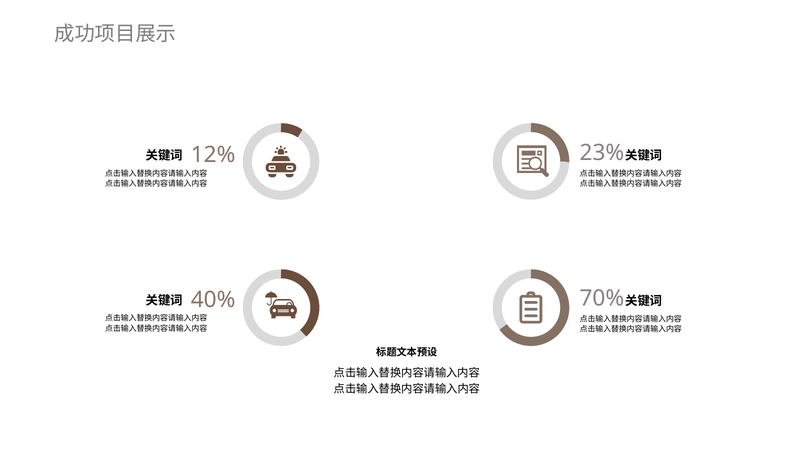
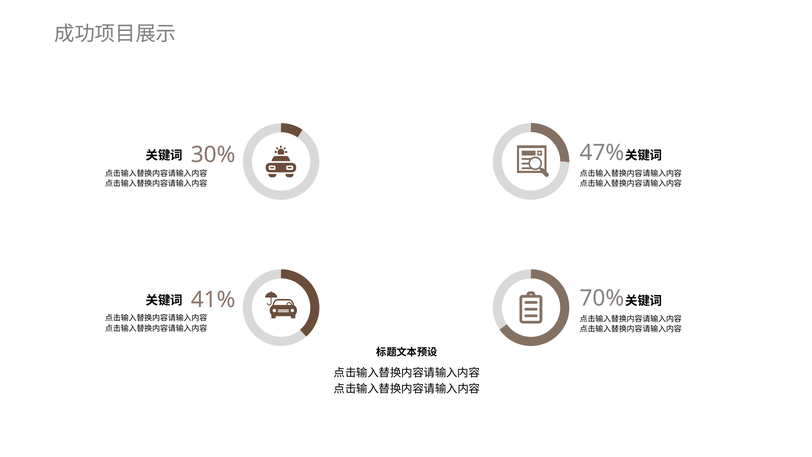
23%: 23% -> 47%
12%: 12% -> 30%
40%: 40% -> 41%
